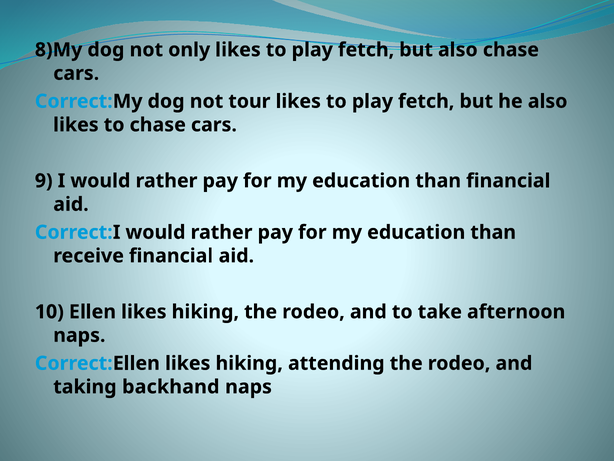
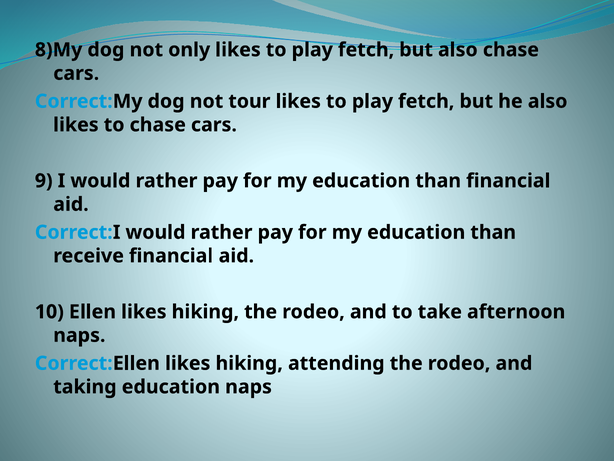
taking backhand: backhand -> education
